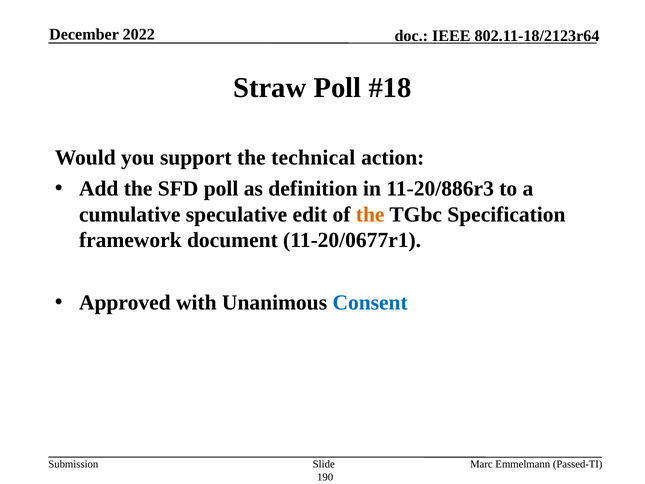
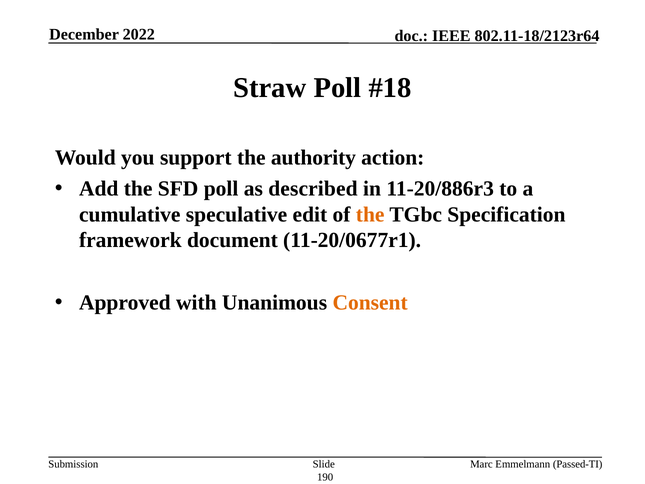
technical: technical -> authority
definition: definition -> described
Consent colour: blue -> orange
